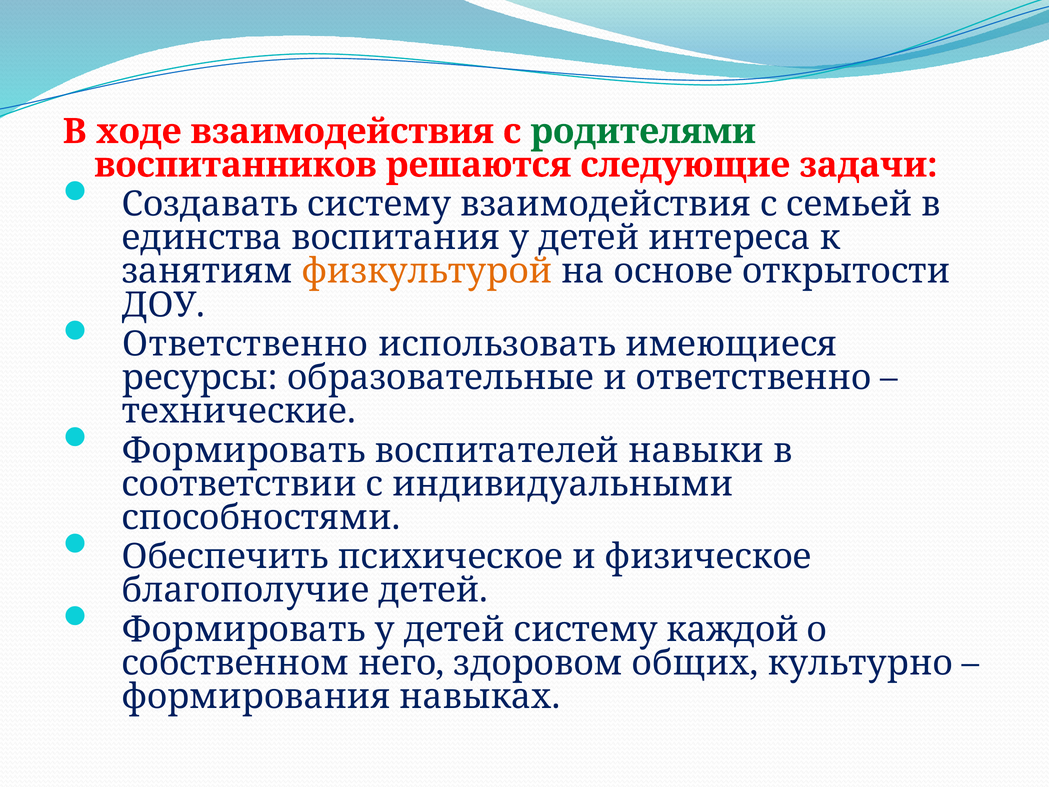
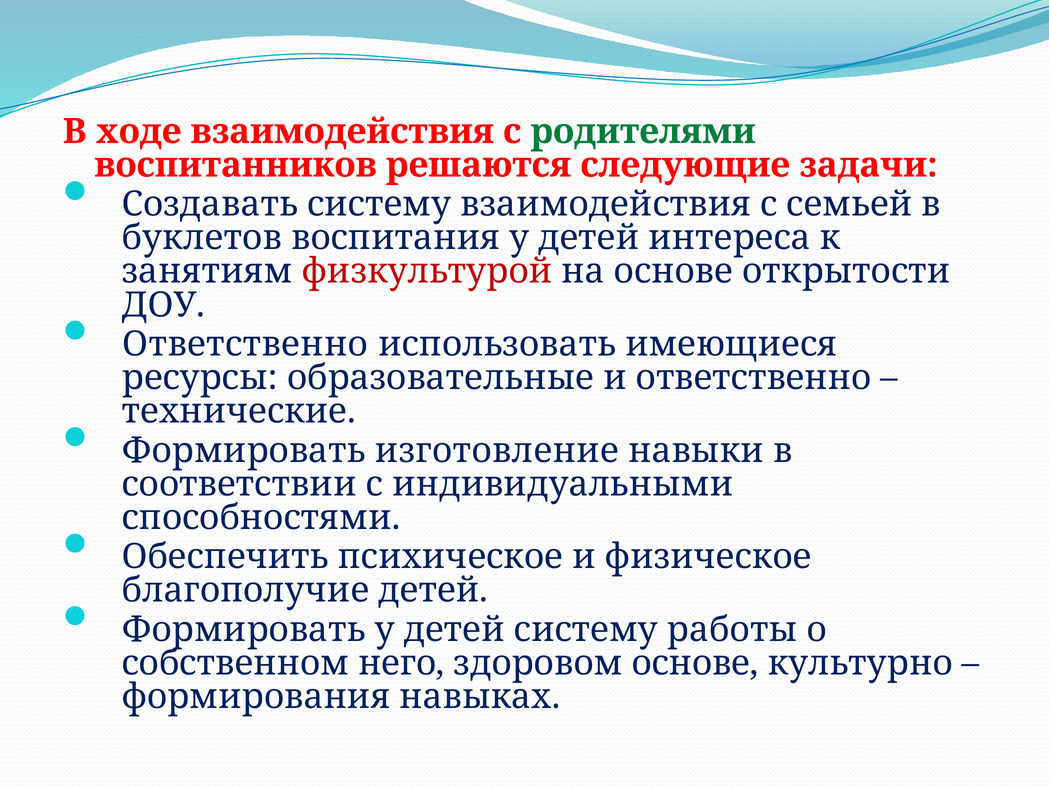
единства: единства -> буклетов
физкультурой colour: orange -> red
воспитателей: воспитателей -> изготовление
каждой: каждой -> работы
здоровом общих: общих -> основе
